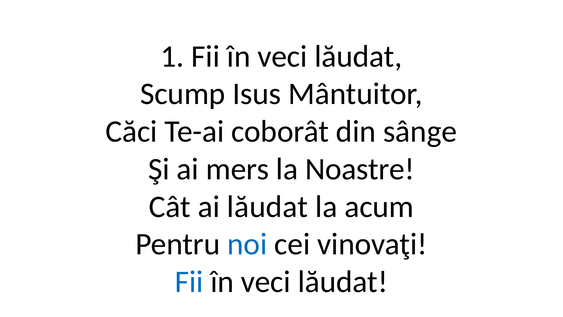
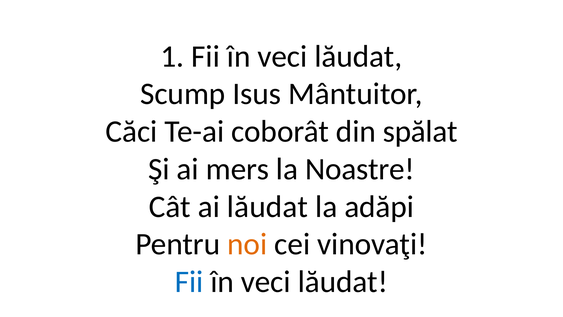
sânge: sânge -> spălat
acum: acum -> adăpi
noi colour: blue -> orange
